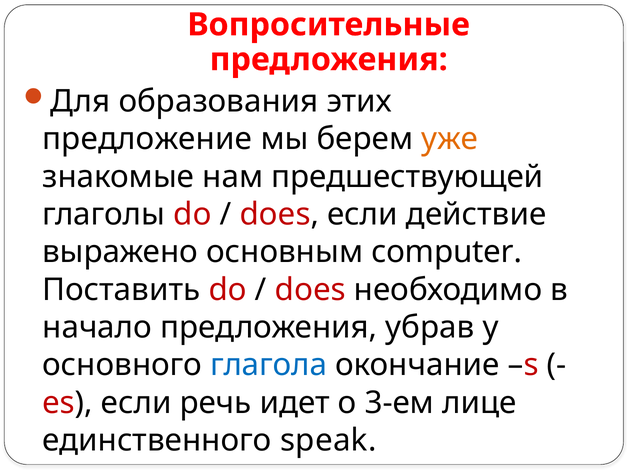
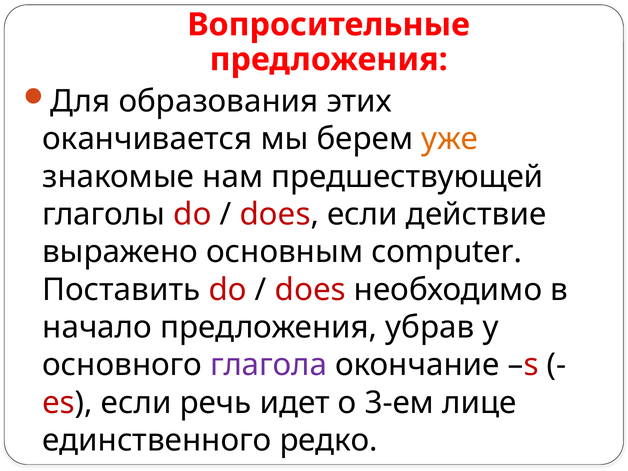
предложение: предложение -> оканчивается
глагола colour: blue -> purple
speak: speak -> редко
